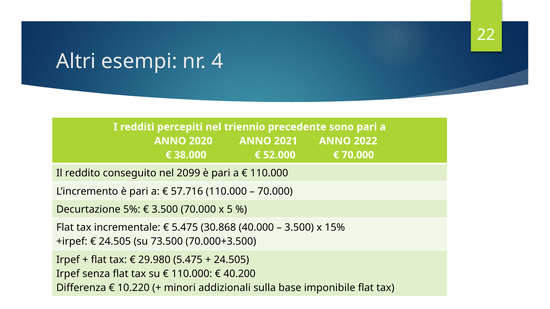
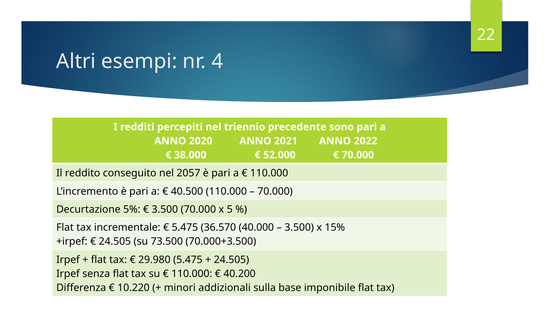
2099: 2099 -> 2057
57.716: 57.716 -> 40.500
30.868: 30.868 -> 36.570
